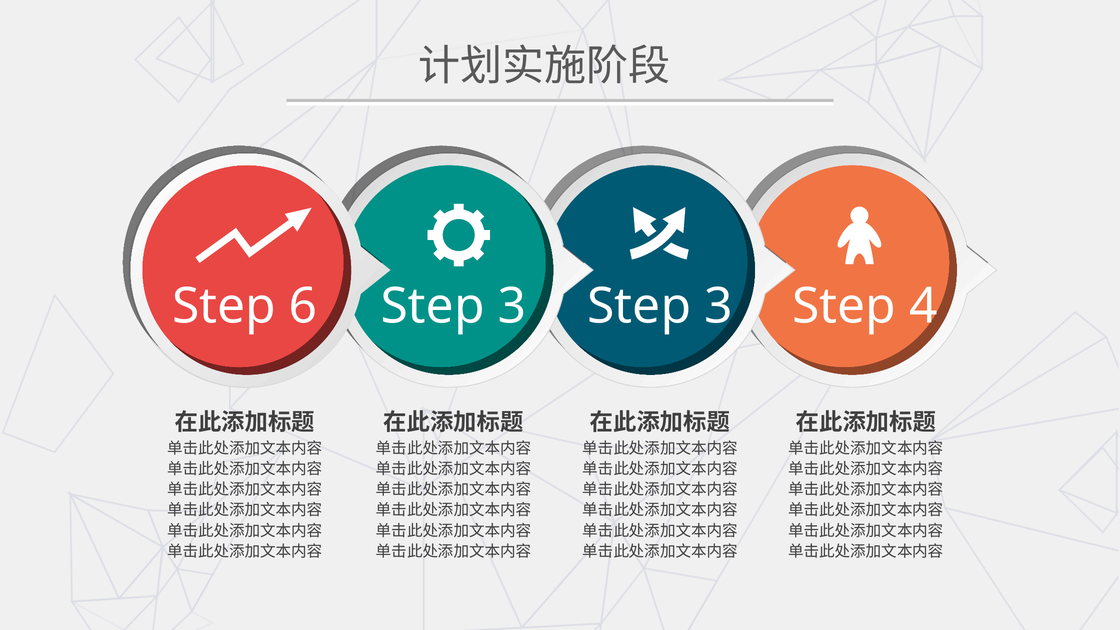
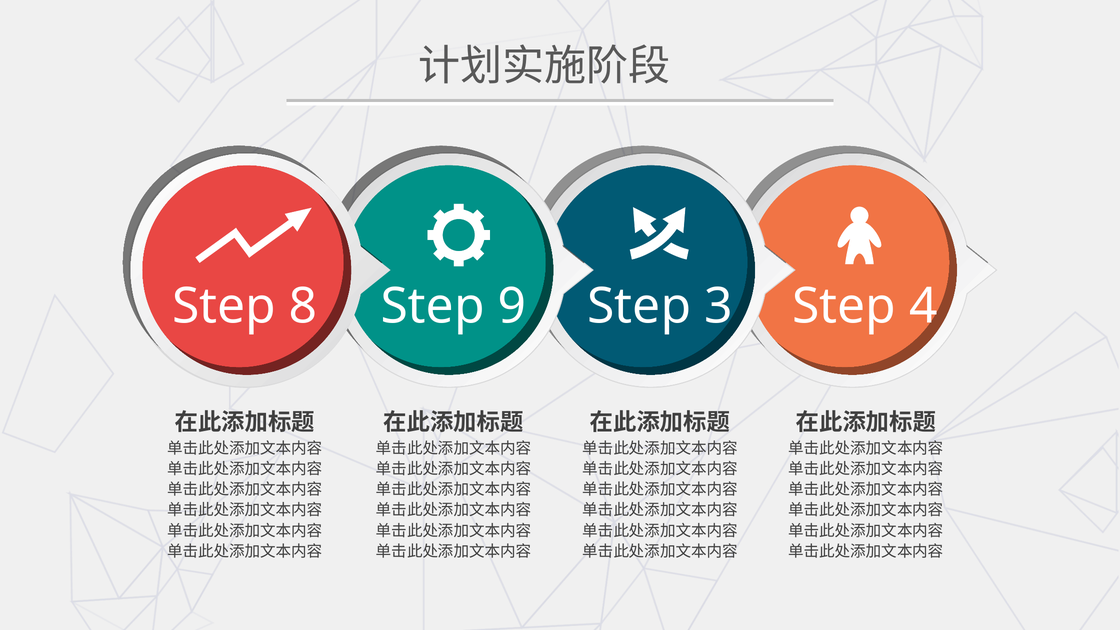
6: 6 -> 8
3 at (512, 306): 3 -> 9
